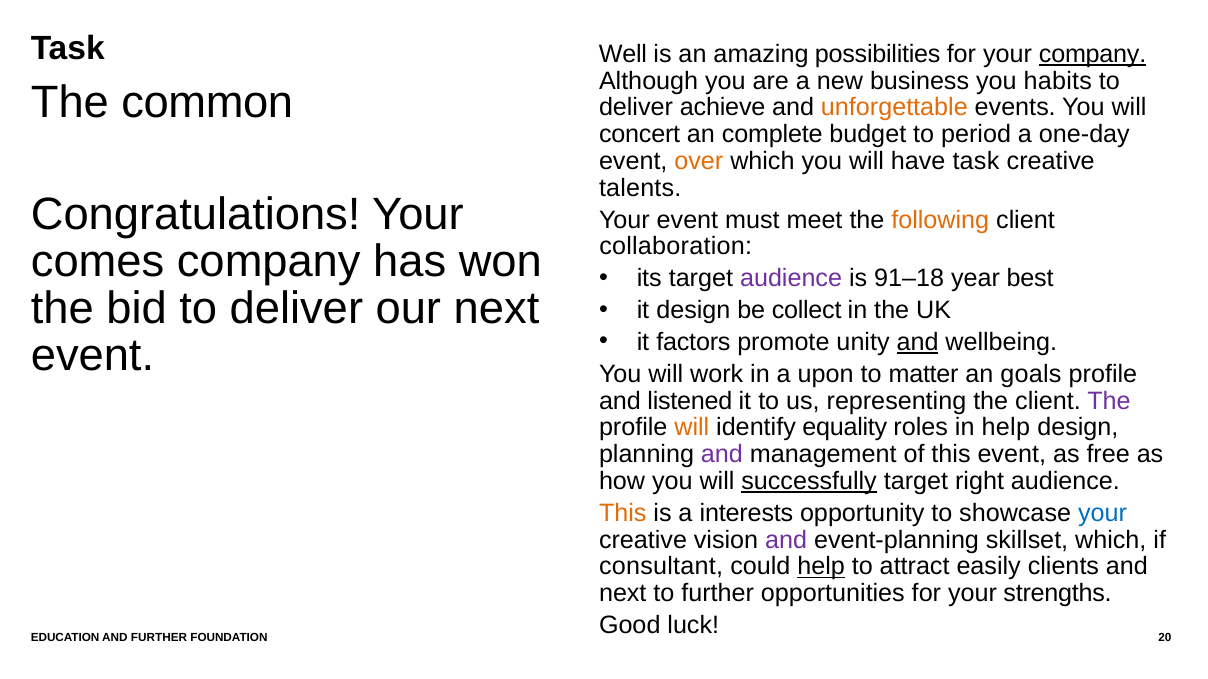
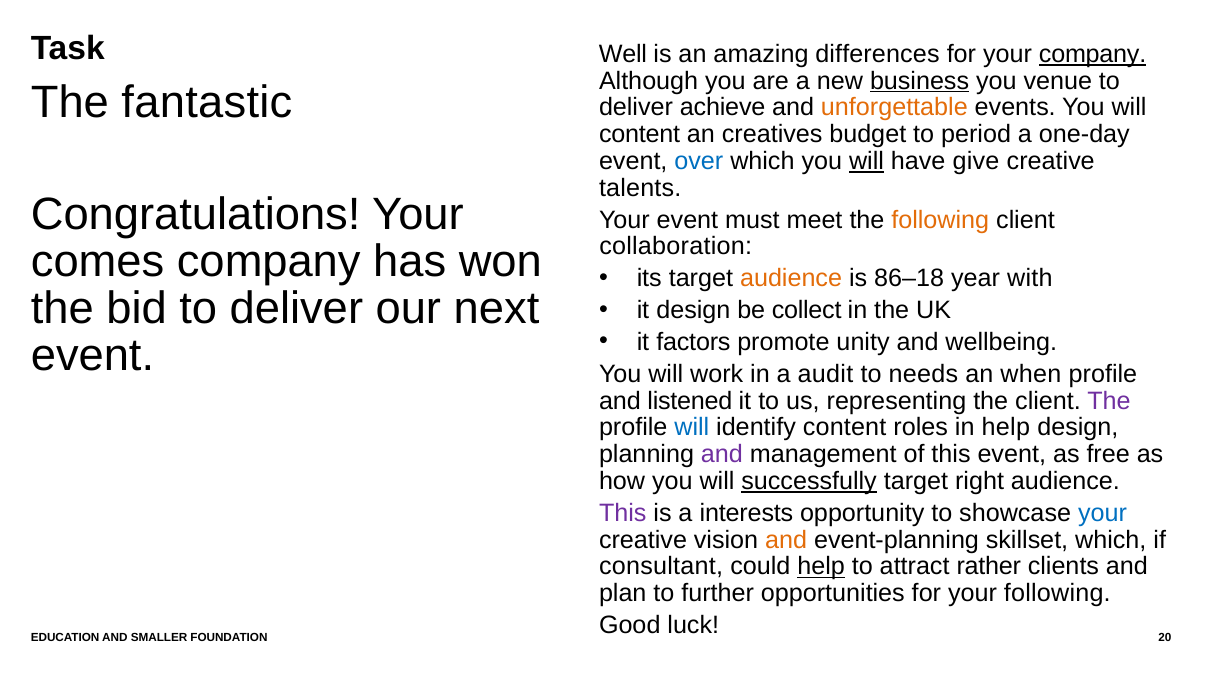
possibilities: possibilities -> differences
business underline: none -> present
habits: habits -> venue
common: common -> fantastic
concert at (640, 134): concert -> content
complete: complete -> creatives
over colour: orange -> blue
will at (866, 161) underline: none -> present
have task: task -> give
audience at (791, 279) colour: purple -> orange
91–18: 91–18 -> 86–18
best: best -> with
and at (918, 342) underline: present -> none
upon: upon -> audit
matter: matter -> needs
goals: goals -> when
will at (692, 428) colour: orange -> blue
identify equality: equality -> content
This at (623, 513) colour: orange -> purple
and at (786, 540) colour: purple -> orange
easily: easily -> rather
next at (623, 594): next -> plan
your strengths: strengths -> following
AND FURTHER: FURTHER -> SMALLER
